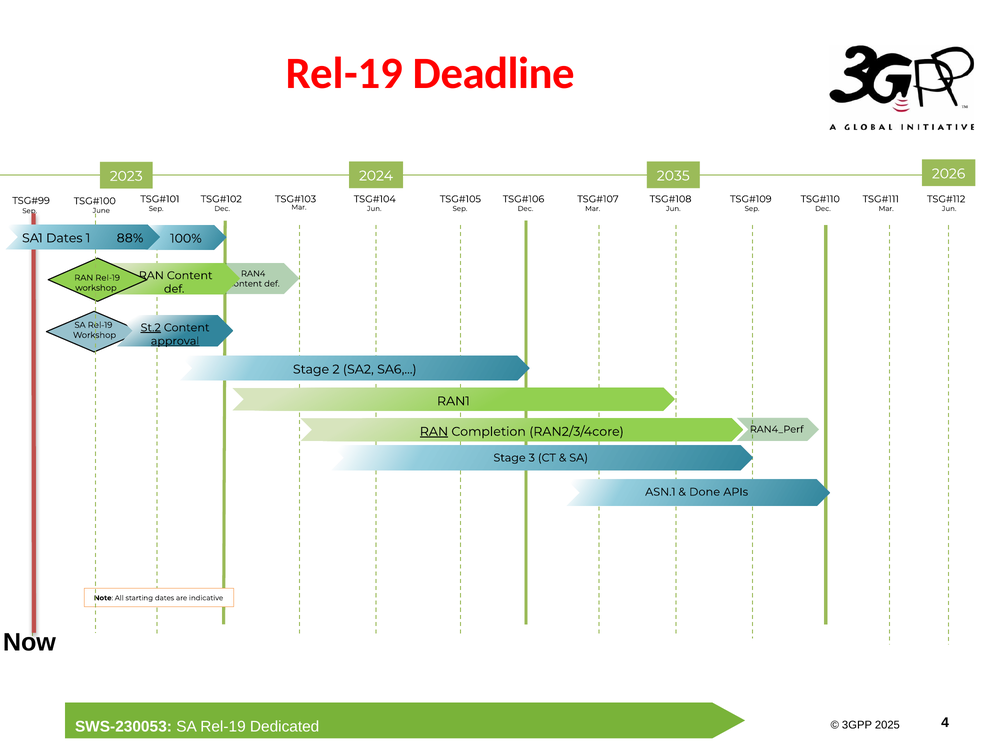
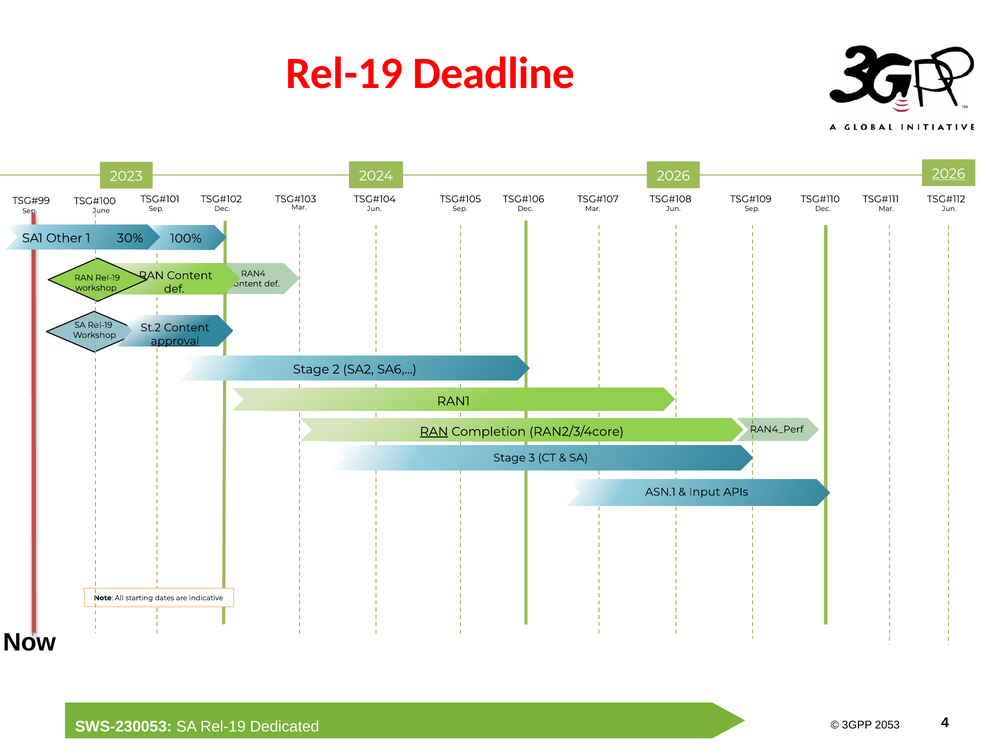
2026 at (949, 174) underline: none -> present
2024 2035: 2035 -> 2026
SA1 Dates: Dates -> Other
88%: 88% -> 30%
St.2 underline: present -> none
Done: Done -> Input
2025: 2025 -> 2053
